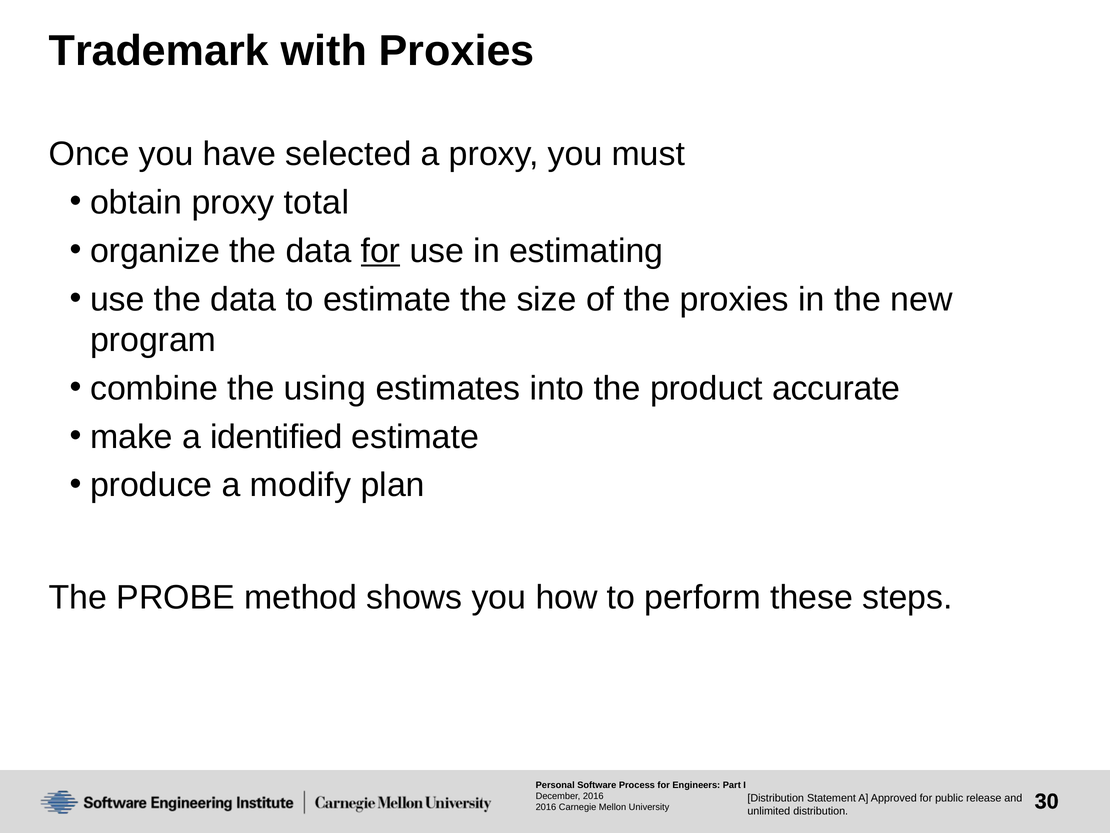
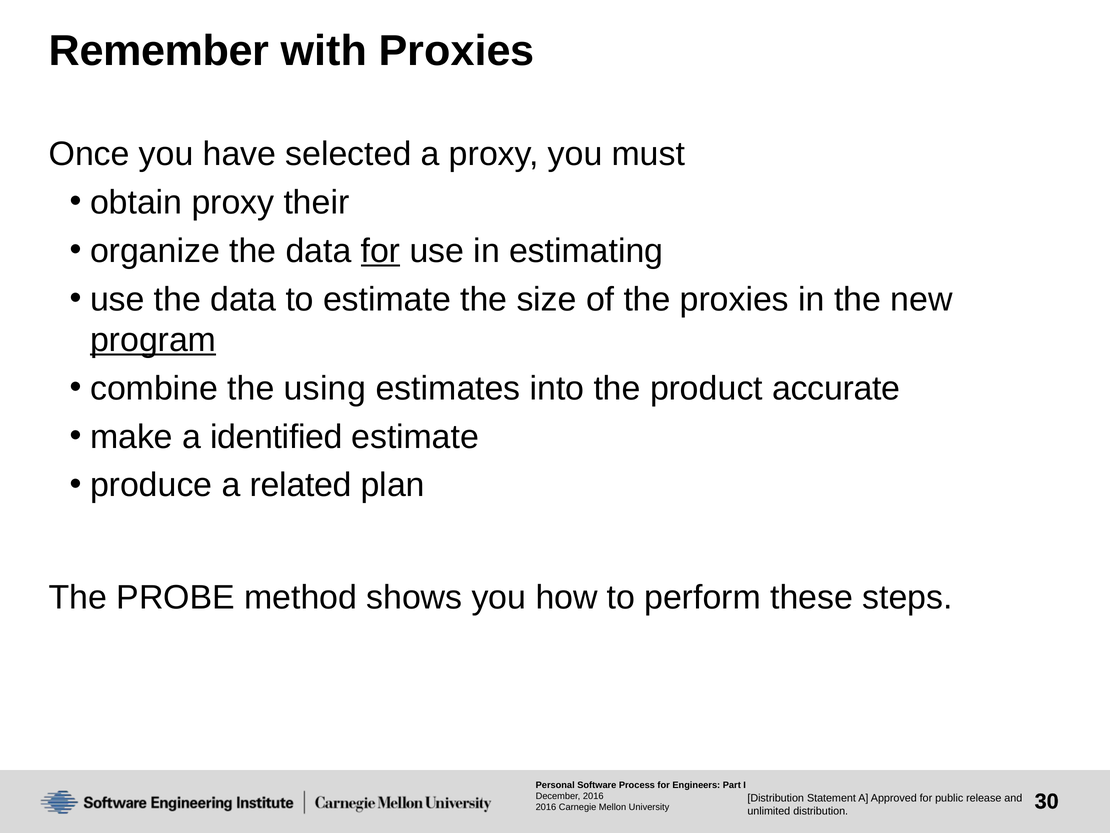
Trademark: Trademark -> Remember
total: total -> their
program underline: none -> present
modify: modify -> related
